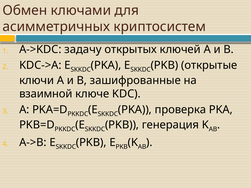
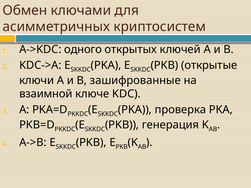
задачу: задачу -> одного
